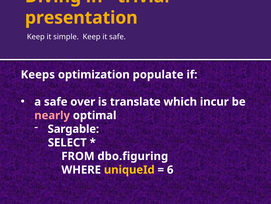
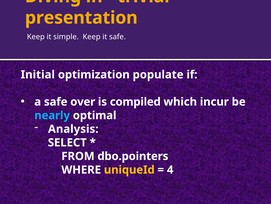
Keeps: Keeps -> Initial
translate: translate -> compiled
nearly colour: pink -> light blue
Sargable: Sargable -> Analysis
dbo.figuring: dbo.figuring -> dbo.pointers
6: 6 -> 4
